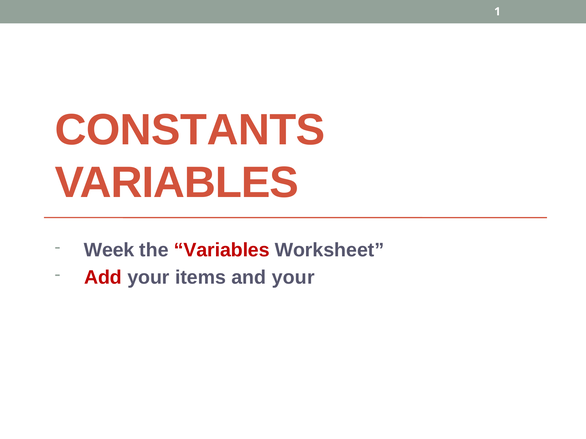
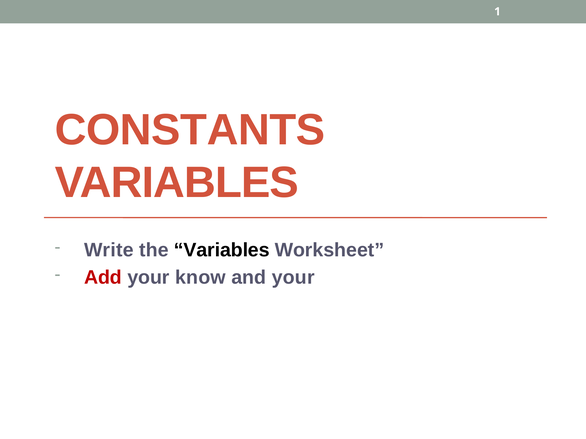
Week: Week -> Write
Variables at (222, 250) colour: red -> black
items: items -> know
